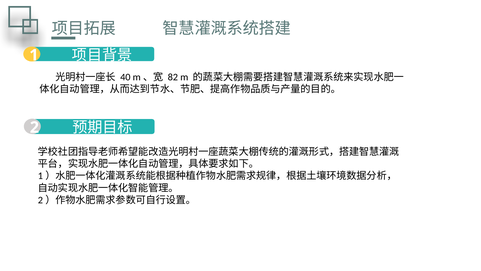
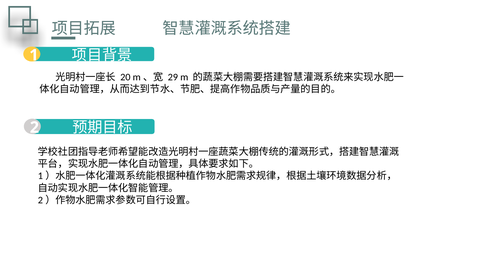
40: 40 -> 20
82: 82 -> 29
